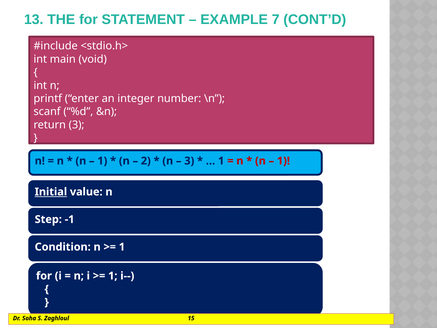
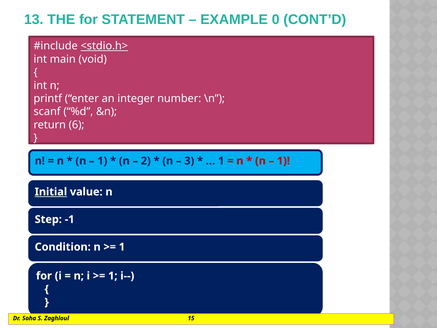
7: 7 -> 0
<stdio.h> underline: none -> present
return 3: 3 -> 6
